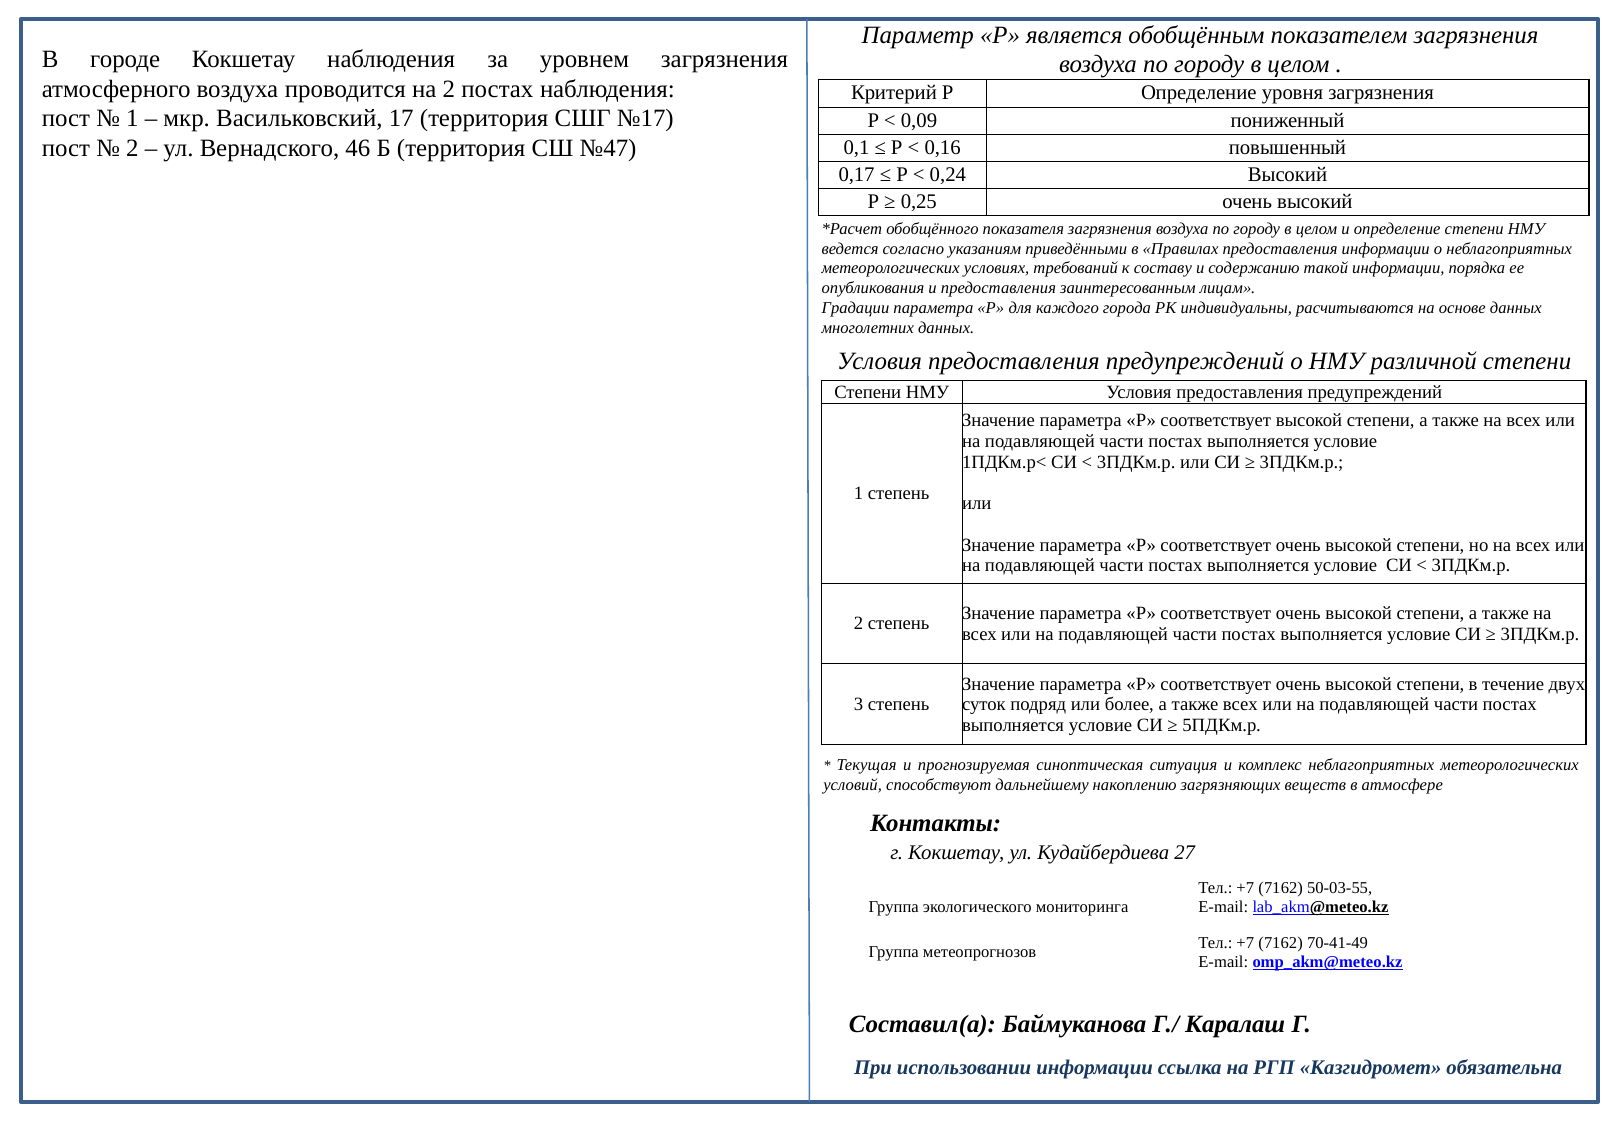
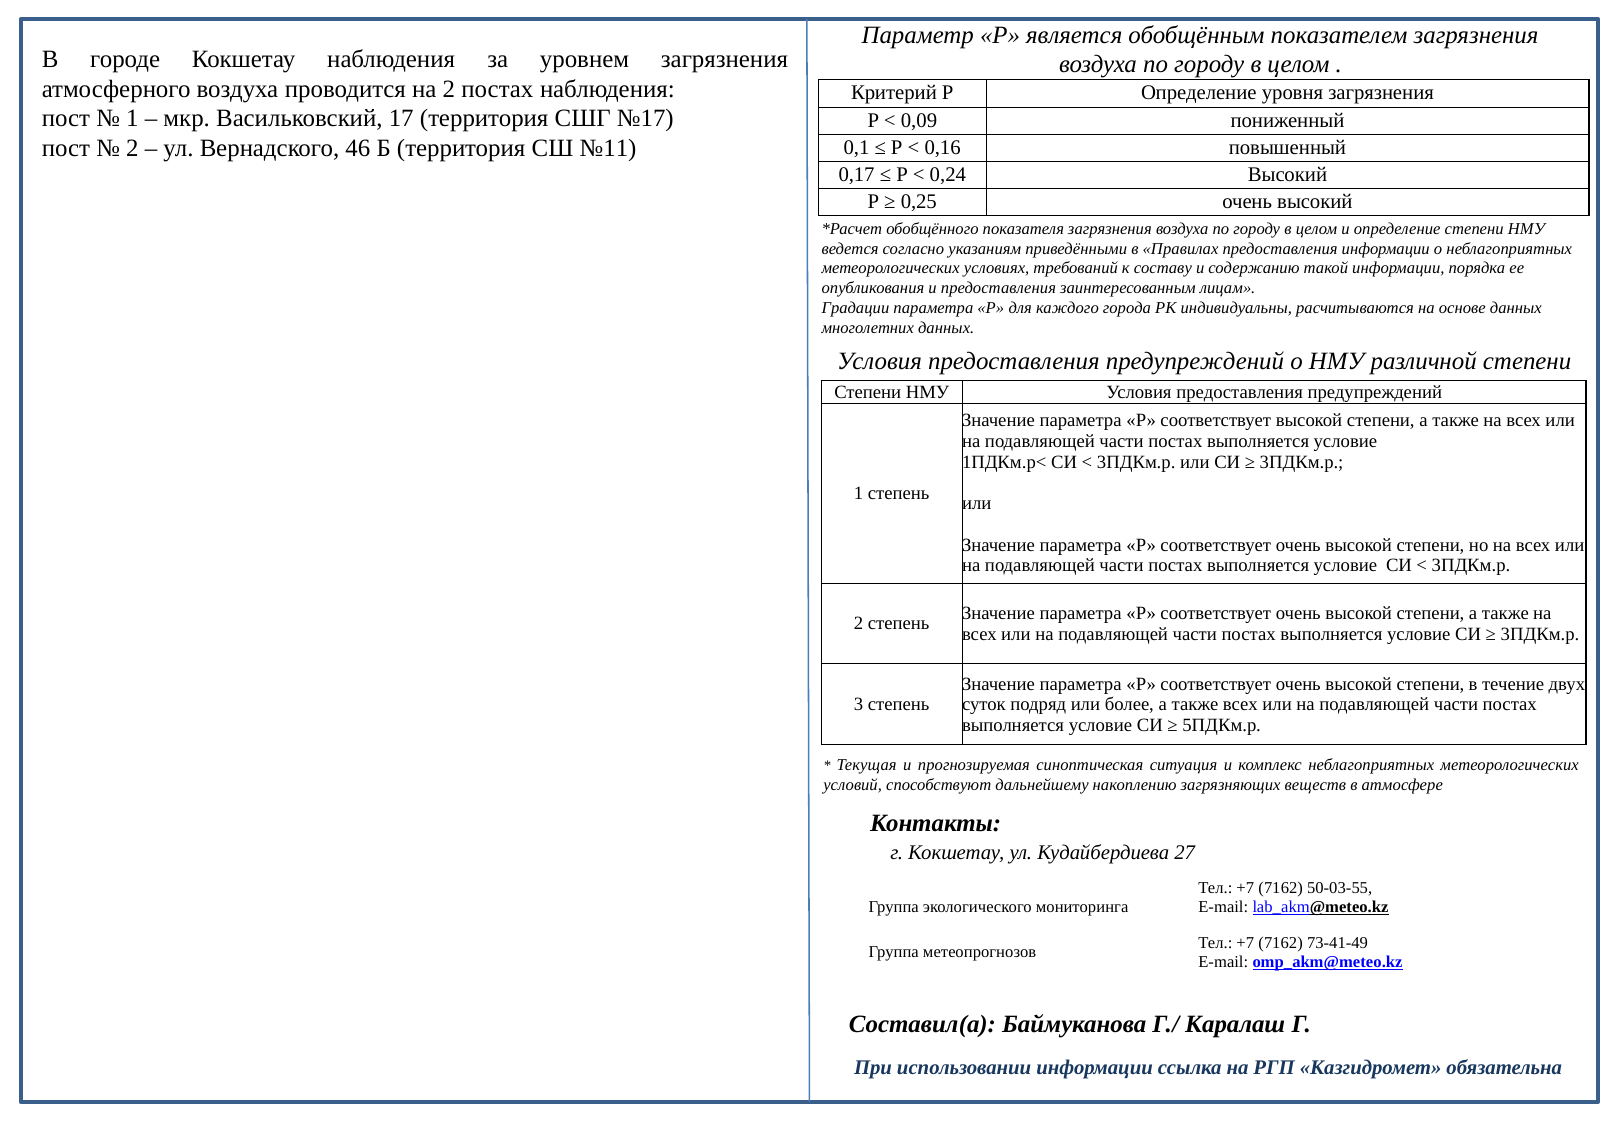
№47: №47 -> №11
70-41-49: 70-41-49 -> 73-41-49
